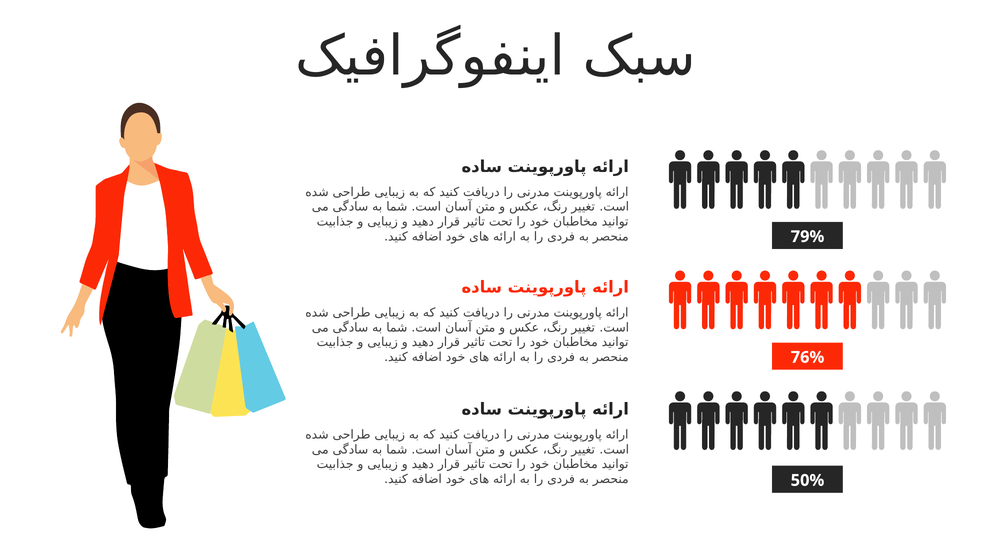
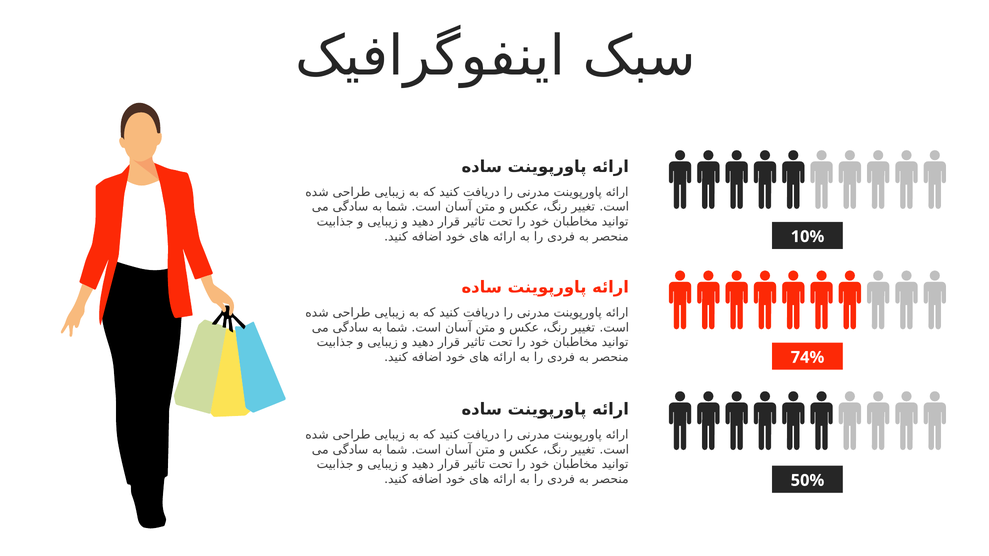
79%: 79% -> 10%
76%: 76% -> 74%
